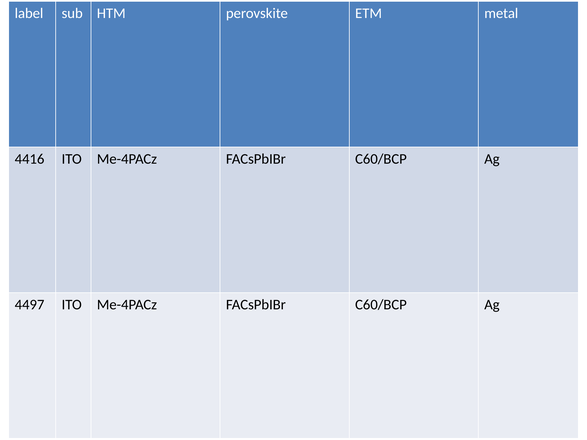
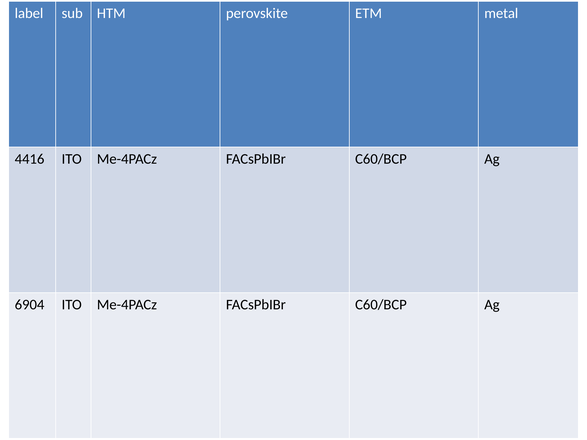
4497: 4497 -> 6904
